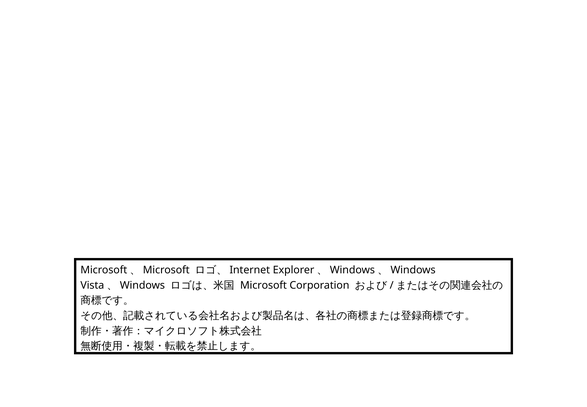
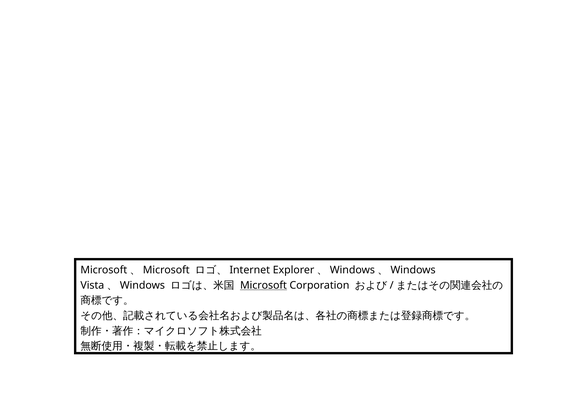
Microsoft underline: none -> present
